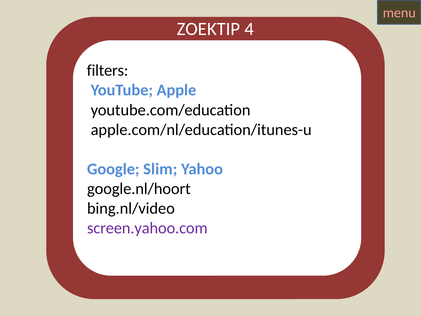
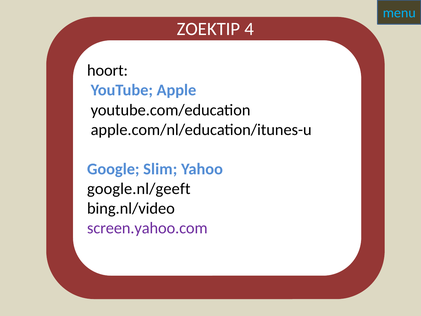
menu colour: pink -> light blue
filters: filters -> hoort
google.nl/hoort: google.nl/hoort -> google.nl/geeft
